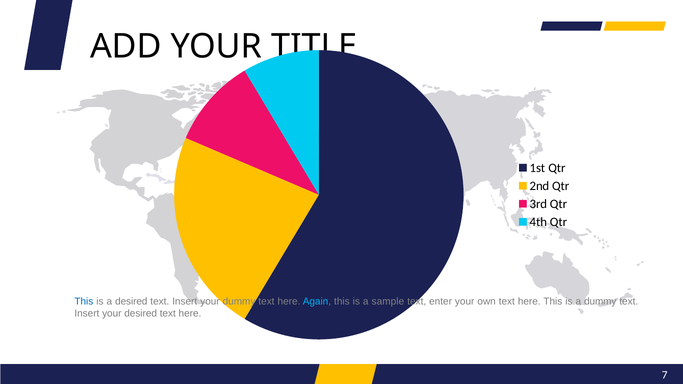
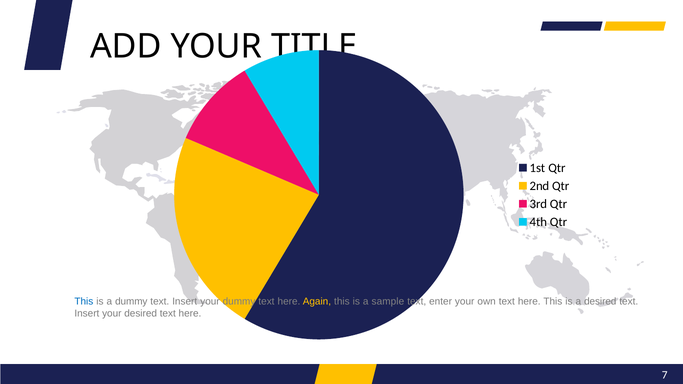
a desired: desired -> dummy
Again colour: light blue -> yellow
a dummy: dummy -> desired
